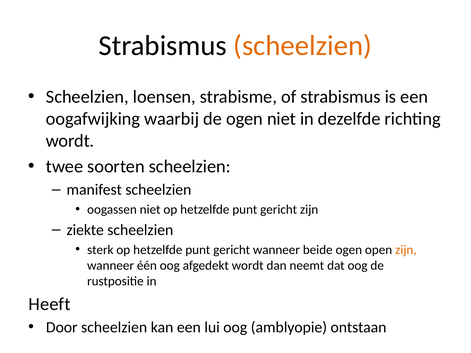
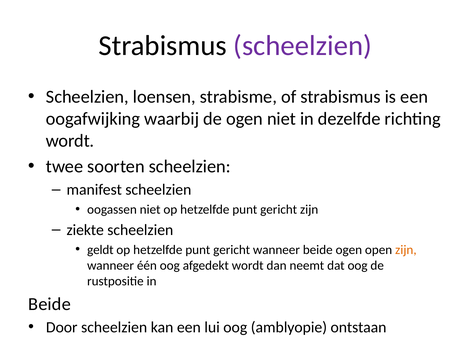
scheelzien at (303, 46) colour: orange -> purple
sterk: sterk -> geldt
Heeft at (50, 304): Heeft -> Beide
